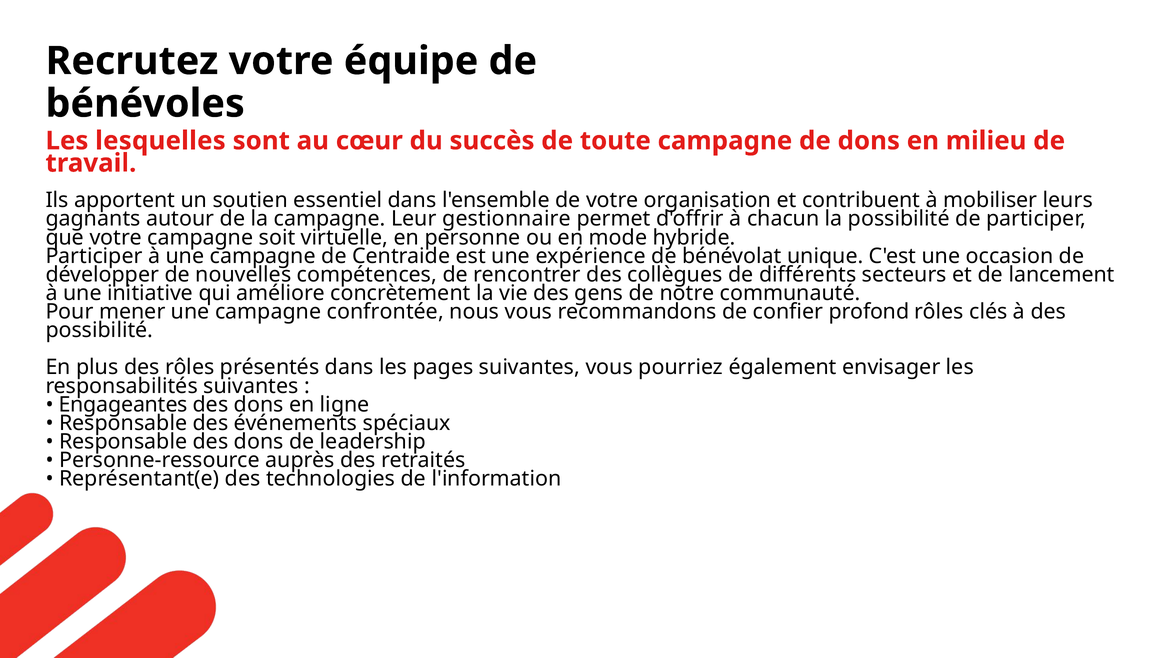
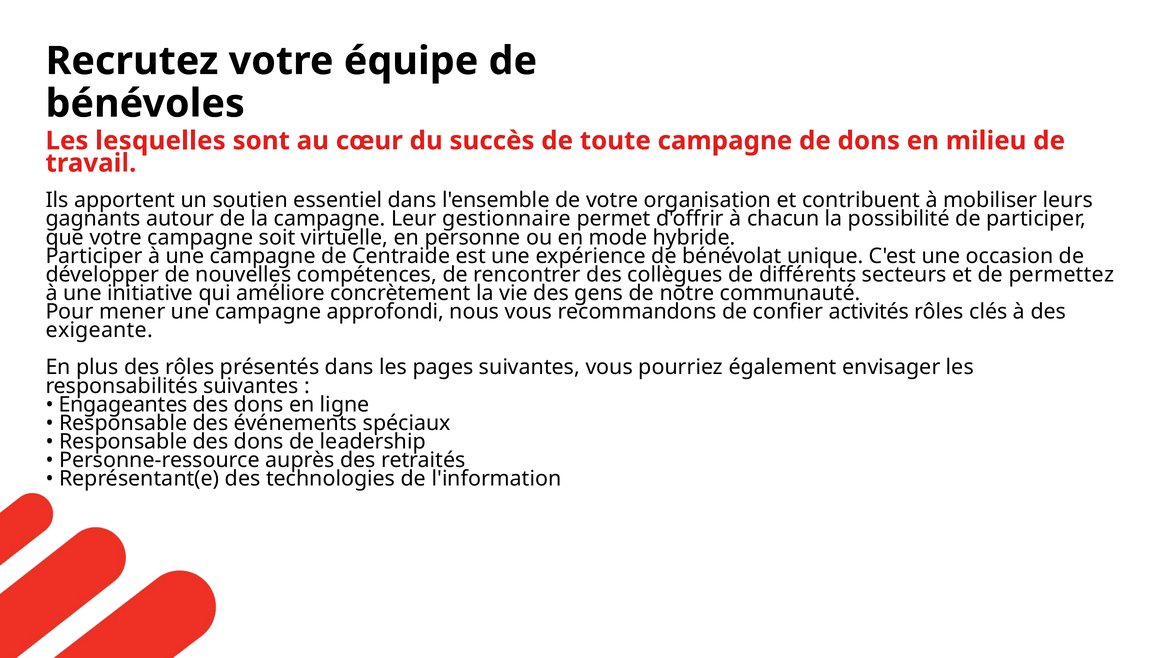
lancement: lancement -> permettez
confrontée: confrontée -> approfondi
profond: profond -> activités
possibilité at (99, 330): possibilité -> exigeante
